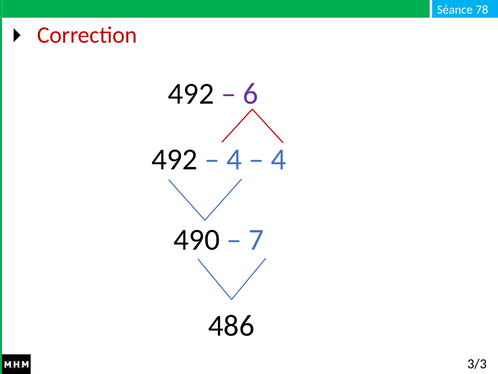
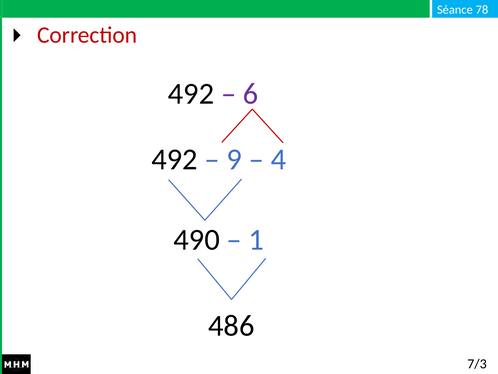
4 at (234, 159): 4 -> 9
7: 7 -> 1
3/3: 3/3 -> 7/3
